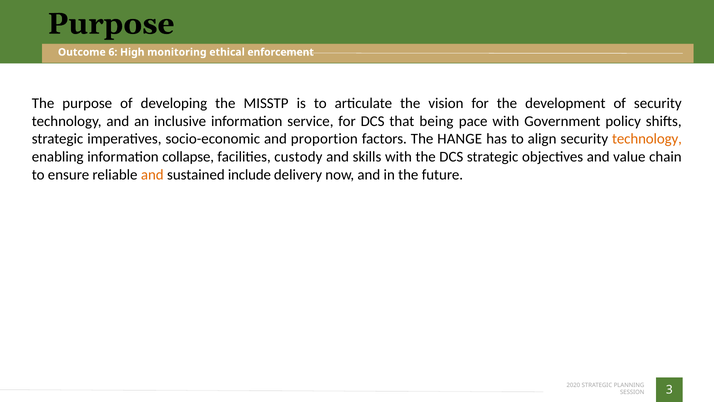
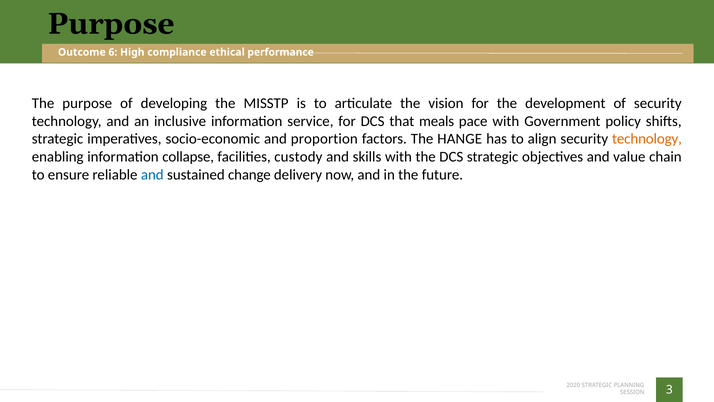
monitoring: monitoring -> compliance
enforcement: enforcement -> performance
being: being -> meals
and at (152, 175) colour: orange -> blue
include: include -> change
